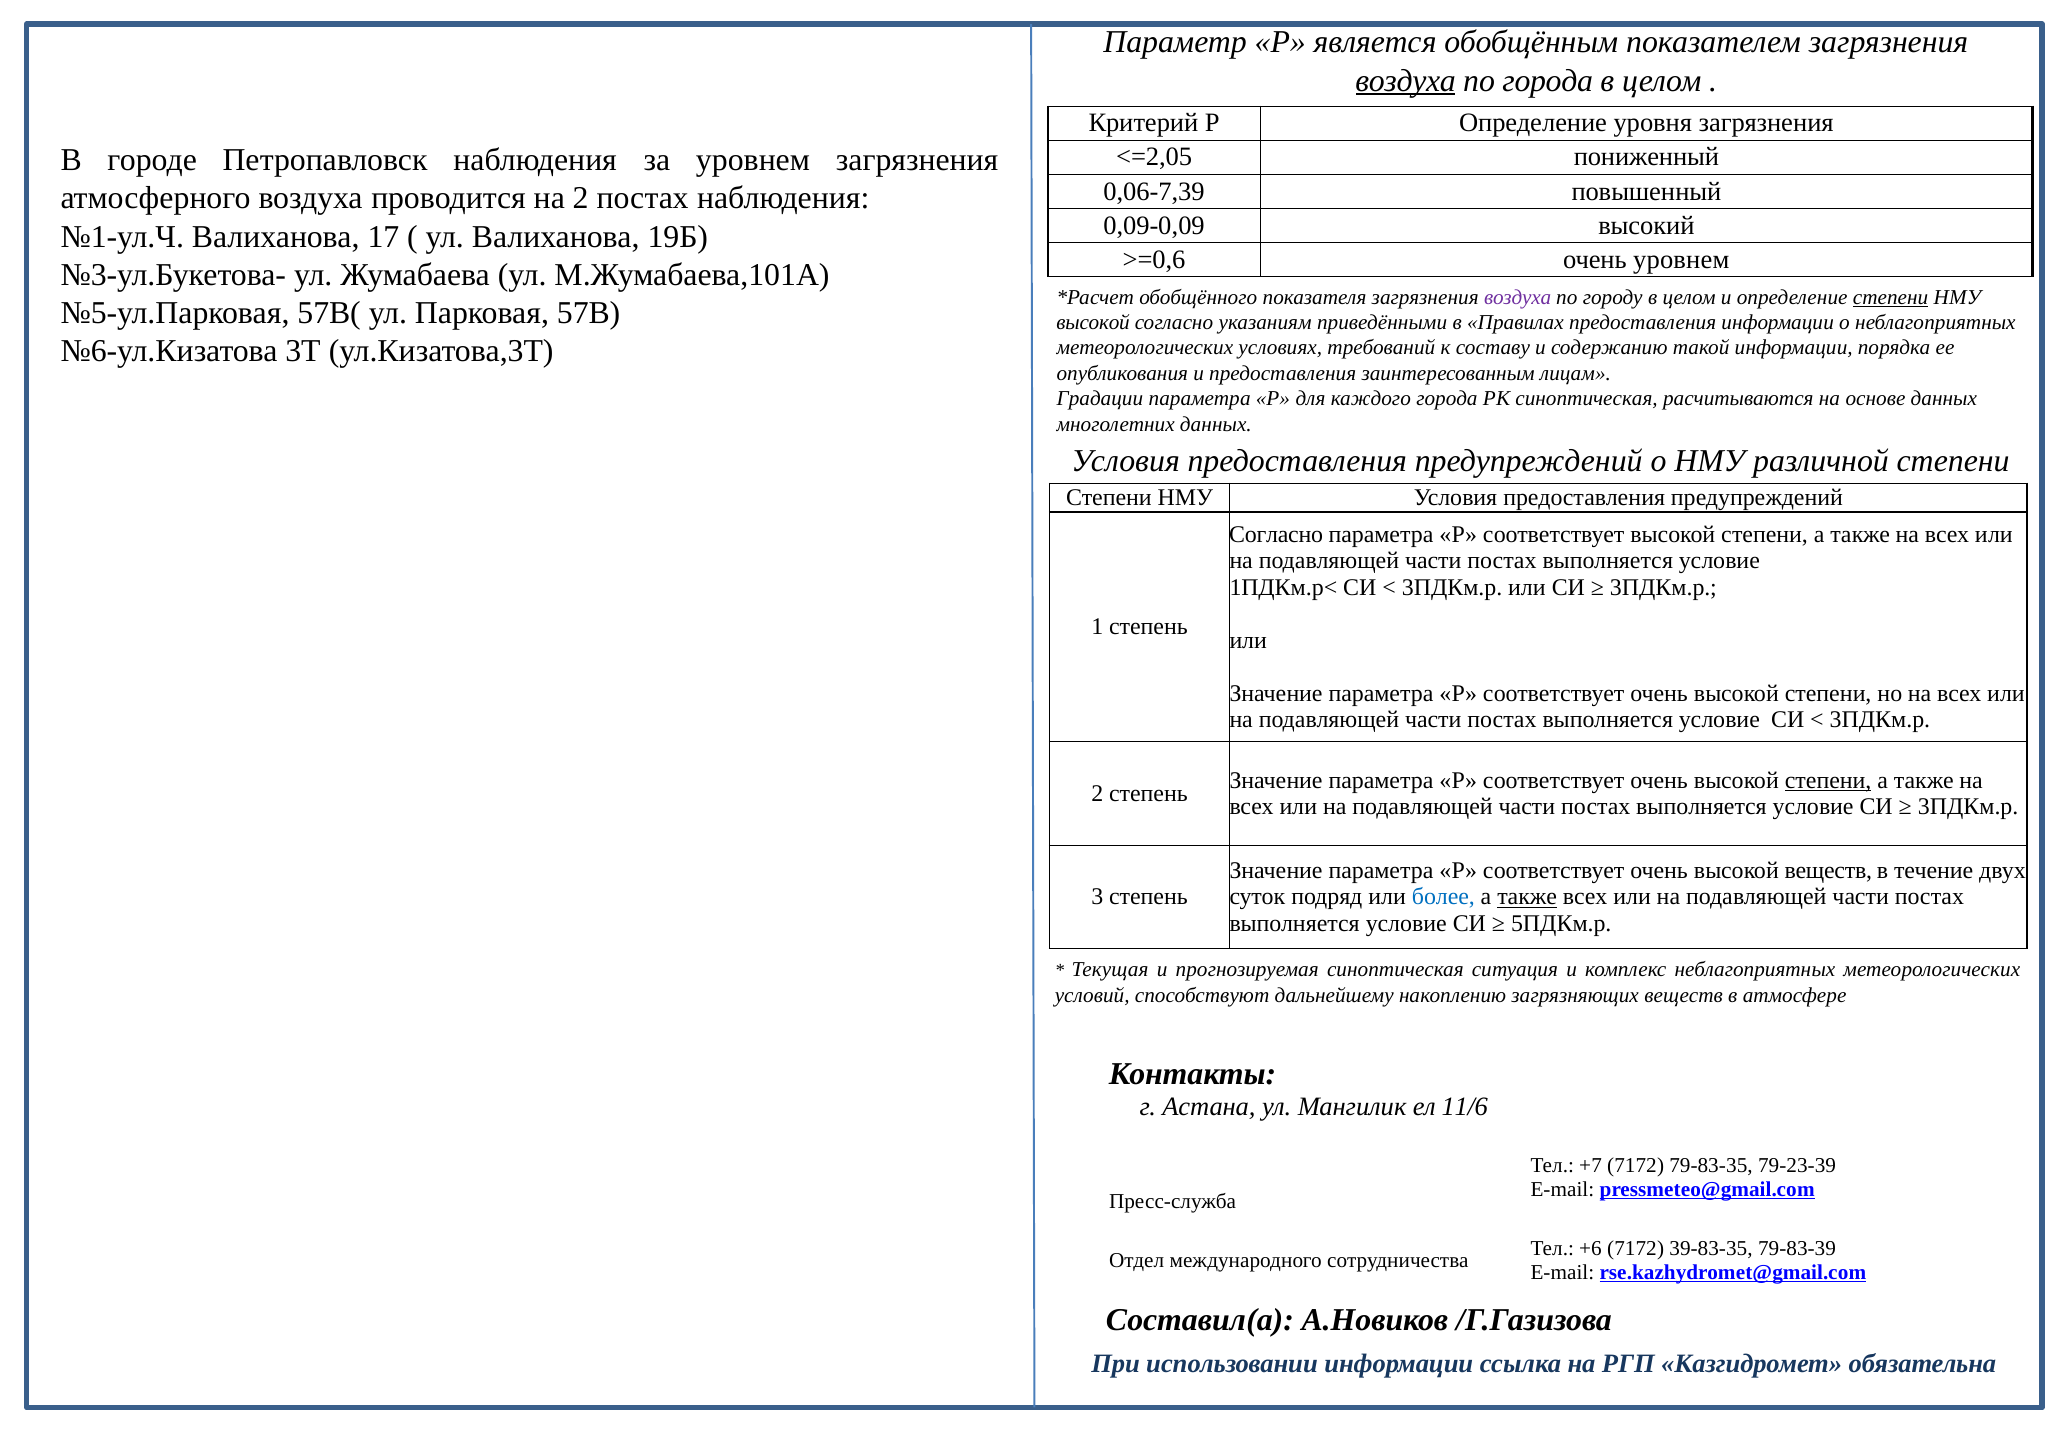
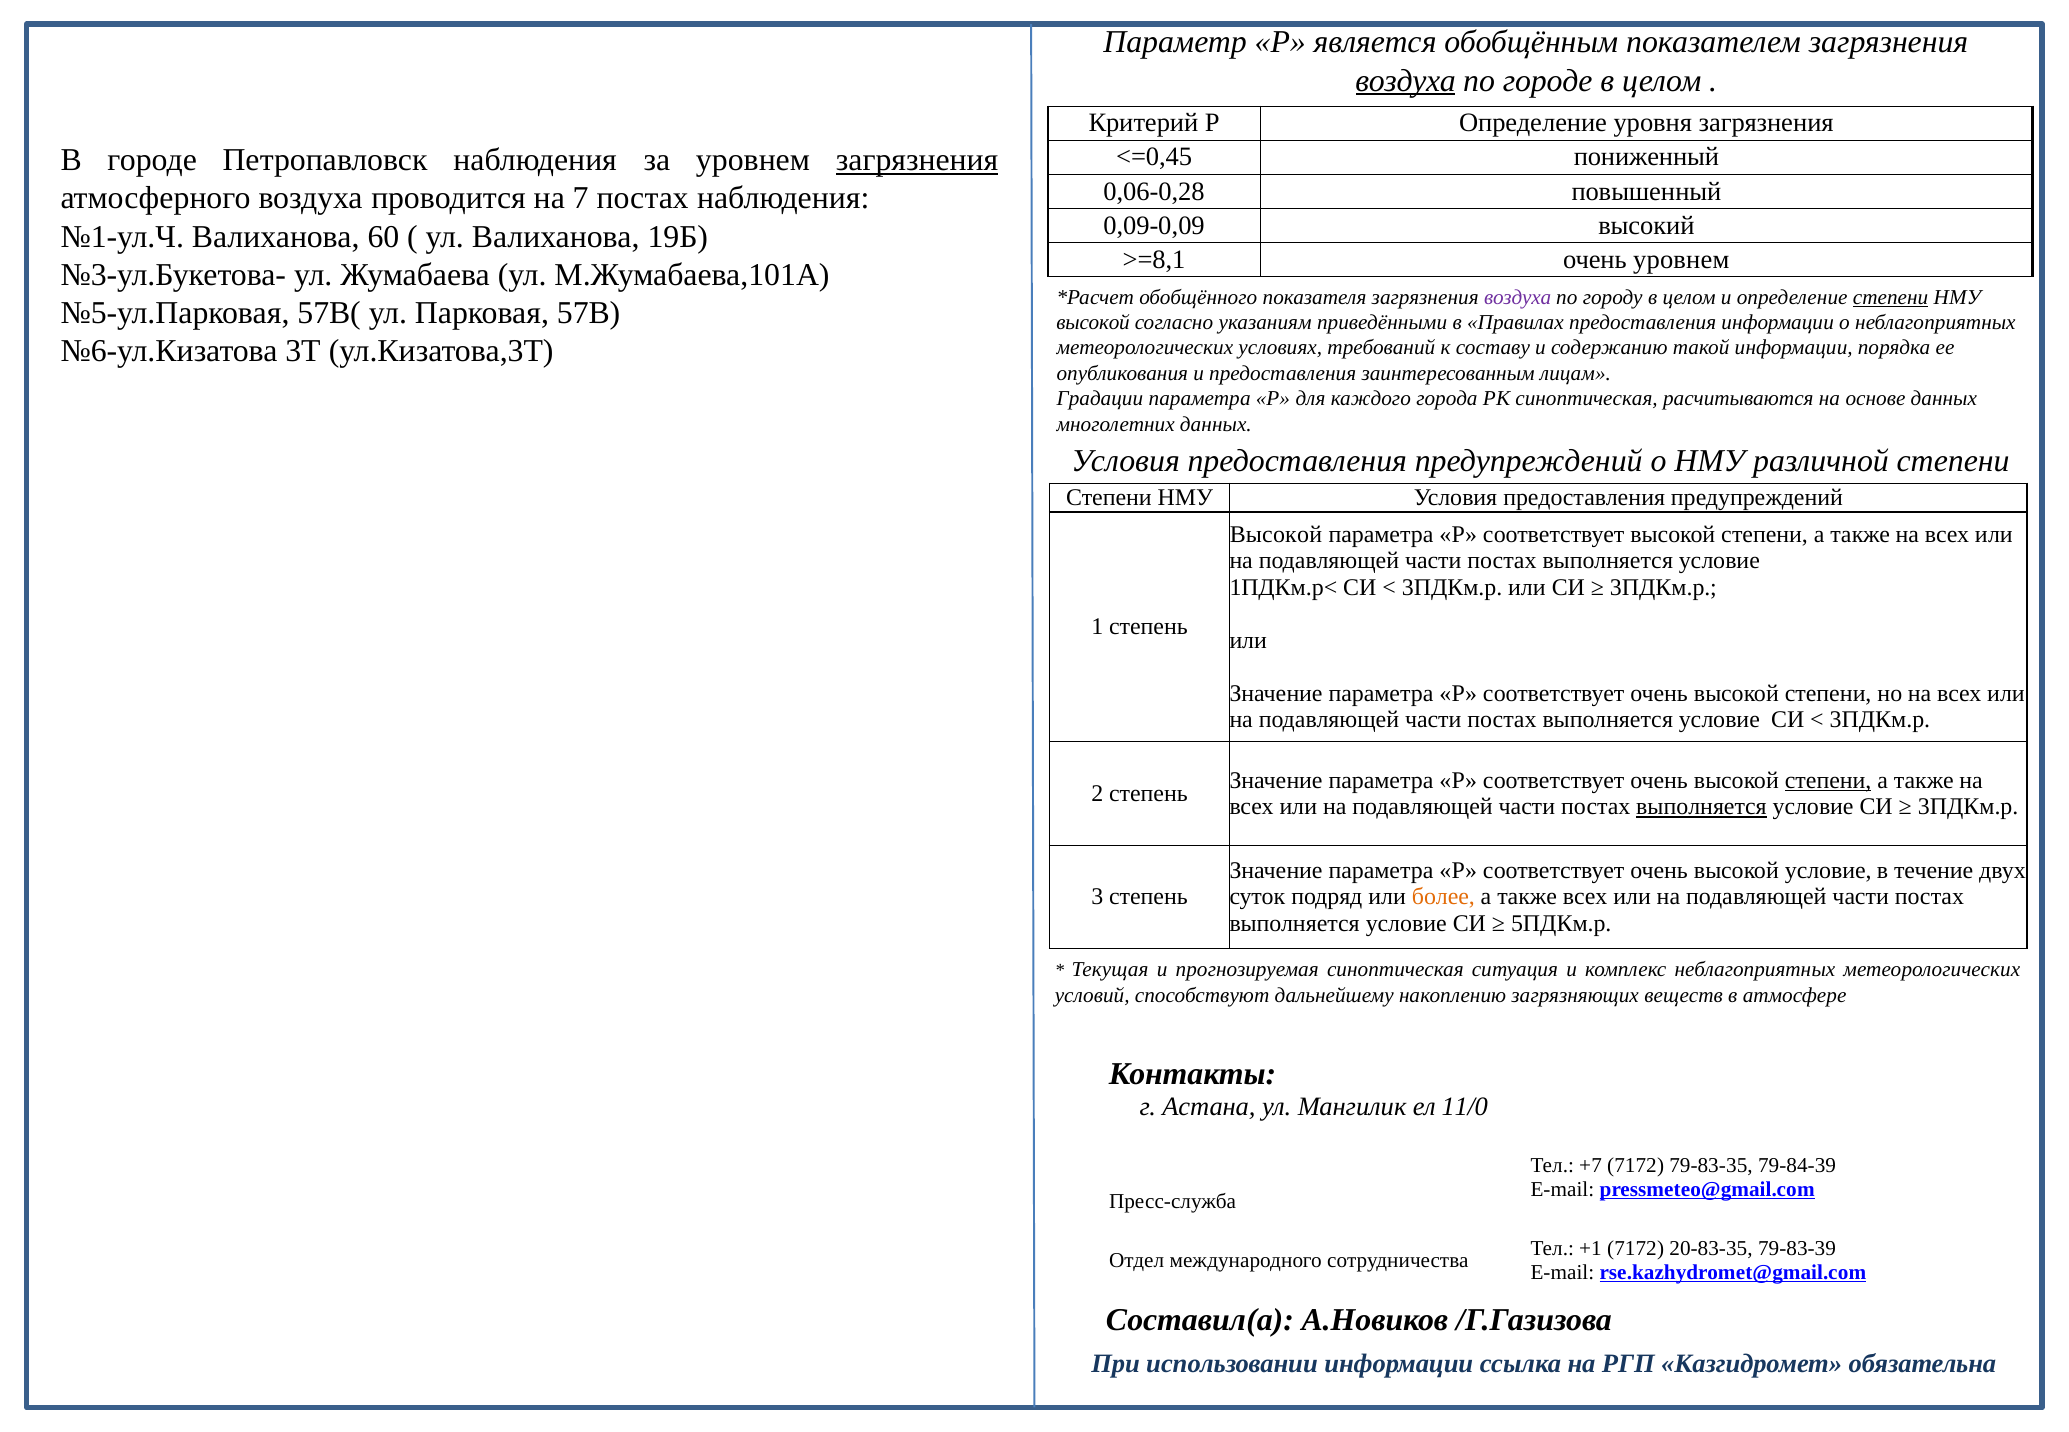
по города: города -> городе
<=2,05: <=2,05 -> <=0,45
загрязнения at (917, 160) underline: none -> present
0,06-7,39: 0,06-7,39 -> 0,06-0,28
на 2: 2 -> 7
17: 17 -> 60
>=0,6: >=0,6 -> >=8,1
Согласно at (1276, 535): Согласно -> Высокой
выполняется at (1701, 807) underline: none -> present
высокой веществ: веществ -> условие
более colour: blue -> orange
также at (1527, 897) underline: present -> none
11/6: 11/6 -> 11/0
79-23-39: 79-23-39 -> 79-84-39
+6: +6 -> +1
39-83-35: 39-83-35 -> 20-83-35
